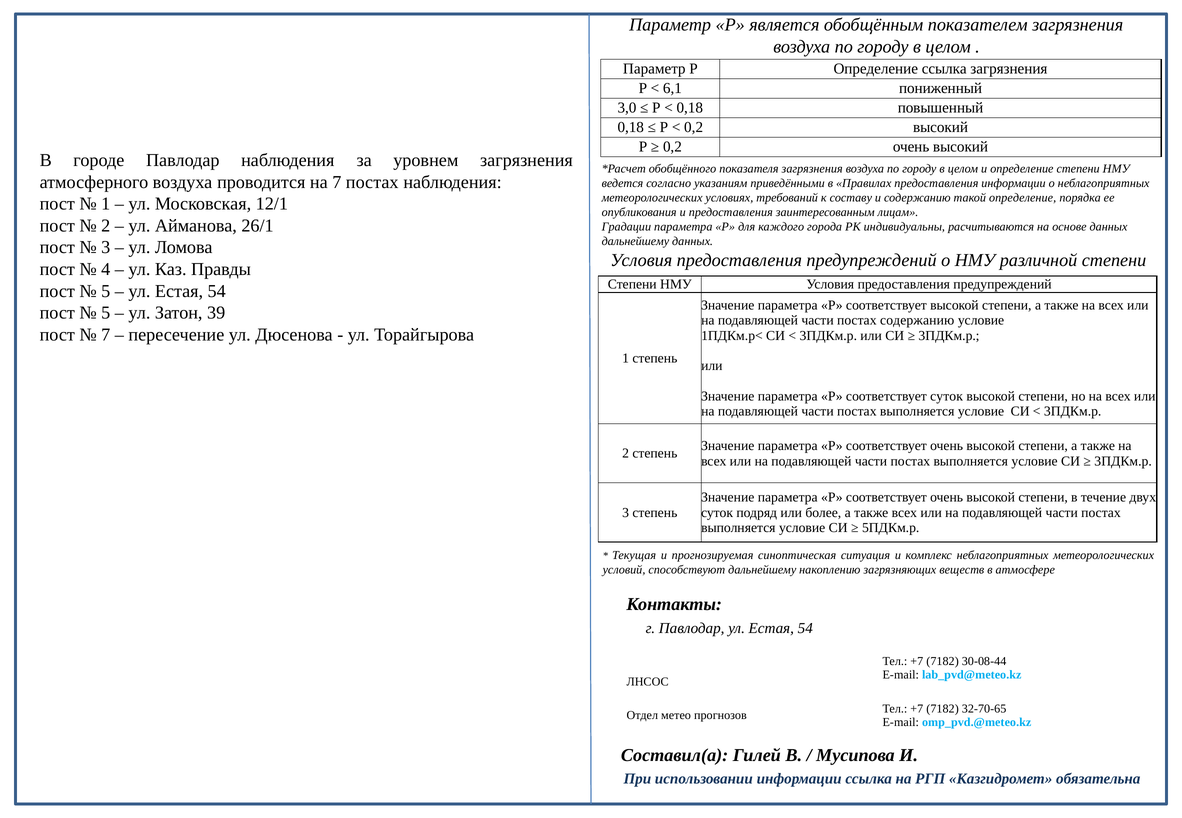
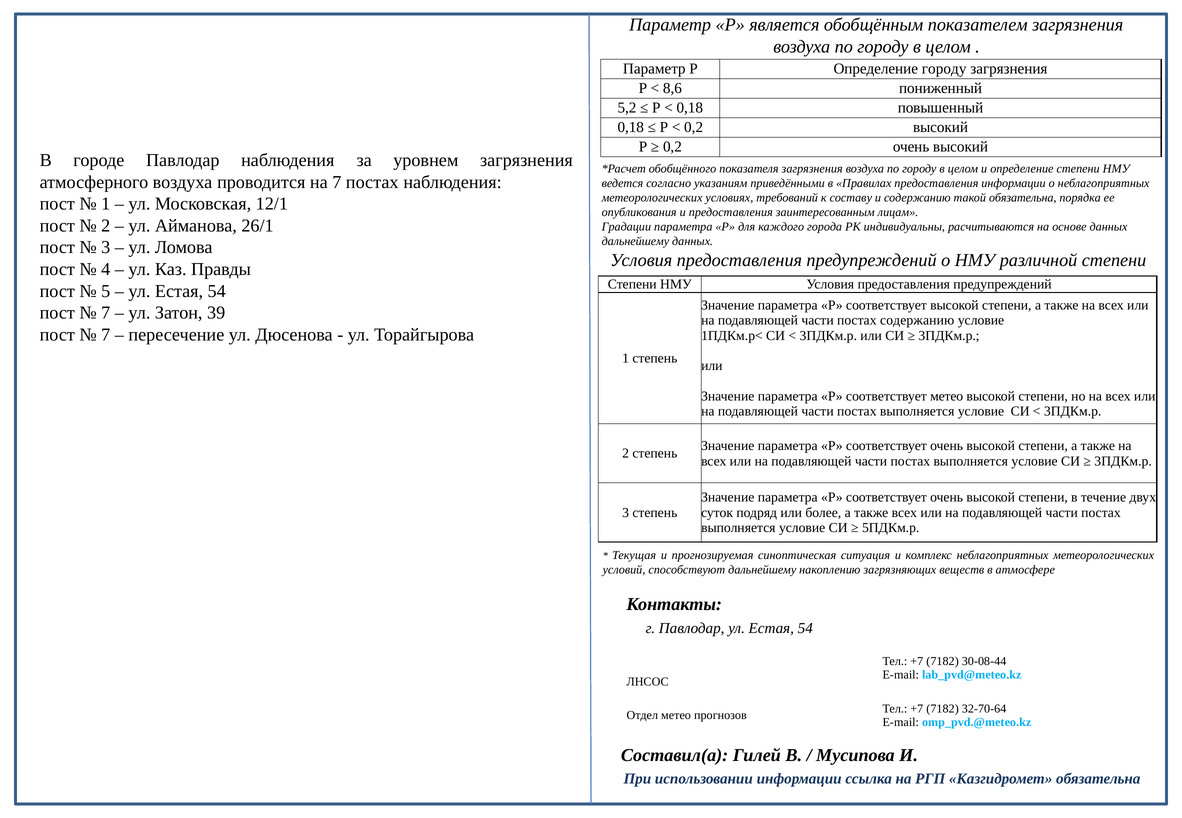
Определение ссылка: ссылка -> городу
6,1: 6,1 -> 8,6
3,0: 3,0 -> 5,2
такой определение: определение -> обязательна
5 at (106, 313): 5 -> 7
соответствует суток: суток -> метео
32-70-65: 32-70-65 -> 32-70-64
